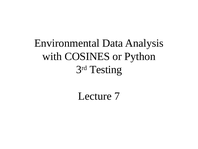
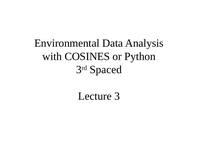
Testing: Testing -> Spaced
7: 7 -> 3
